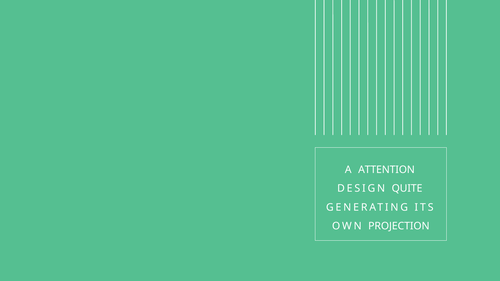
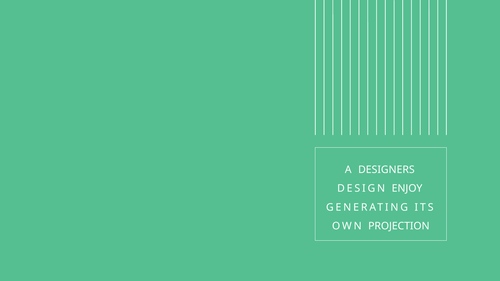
ATTENTION: ATTENTION -> DESIGNERS
QUITE: QUITE -> ENJOY
